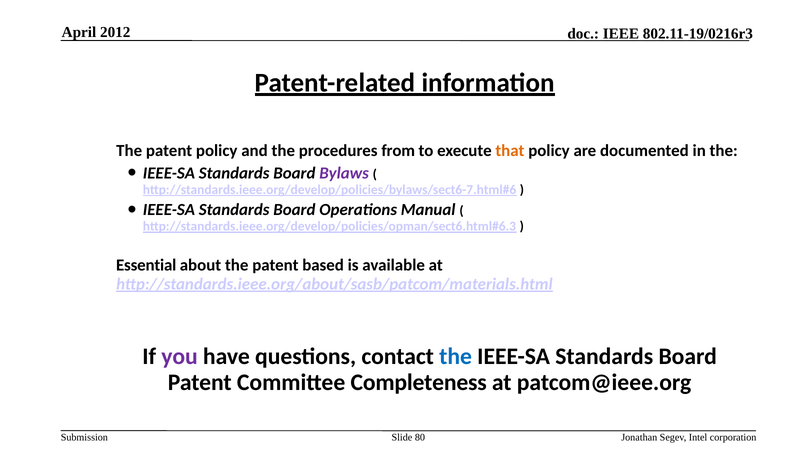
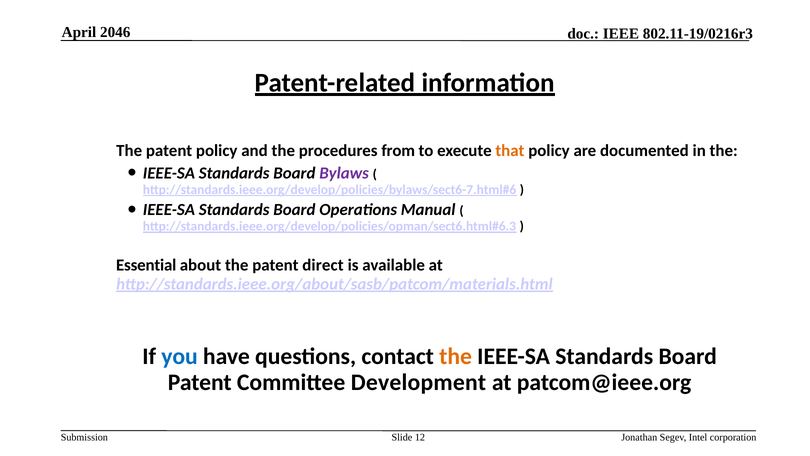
2012: 2012 -> 2046
based: based -> direct
you colour: purple -> blue
the at (456, 356) colour: blue -> orange
Completeness: Completeness -> Development
80: 80 -> 12
